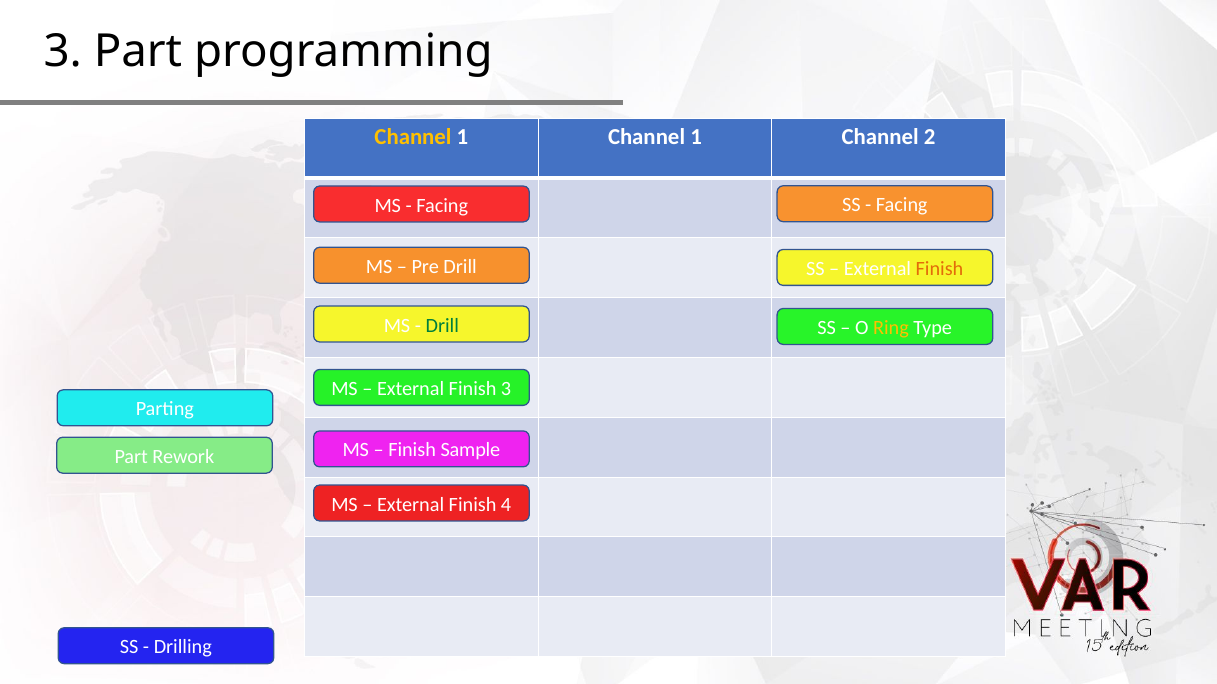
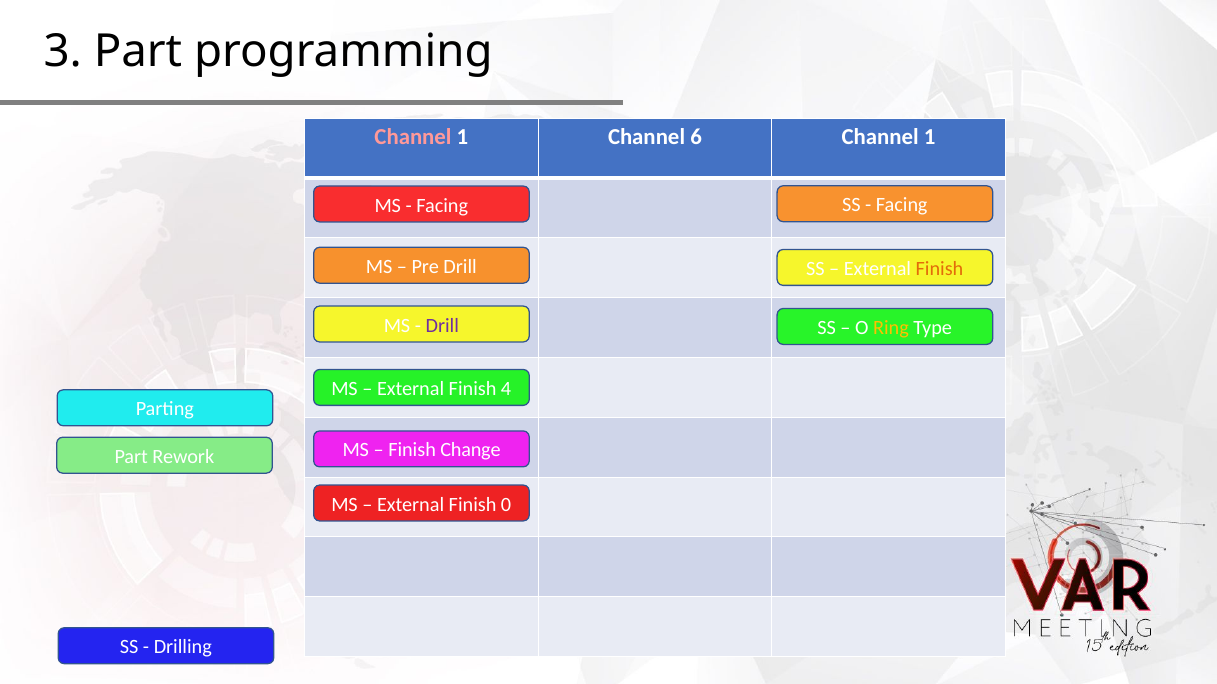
Channel at (413, 137) colour: yellow -> pink
1 Channel 1: 1 -> 6
2 at (930, 137): 2 -> 1
Drill at (442, 326) colour: green -> purple
Finish 3: 3 -> 4
Sample: Sample -> Change
4: 4 -> 0
